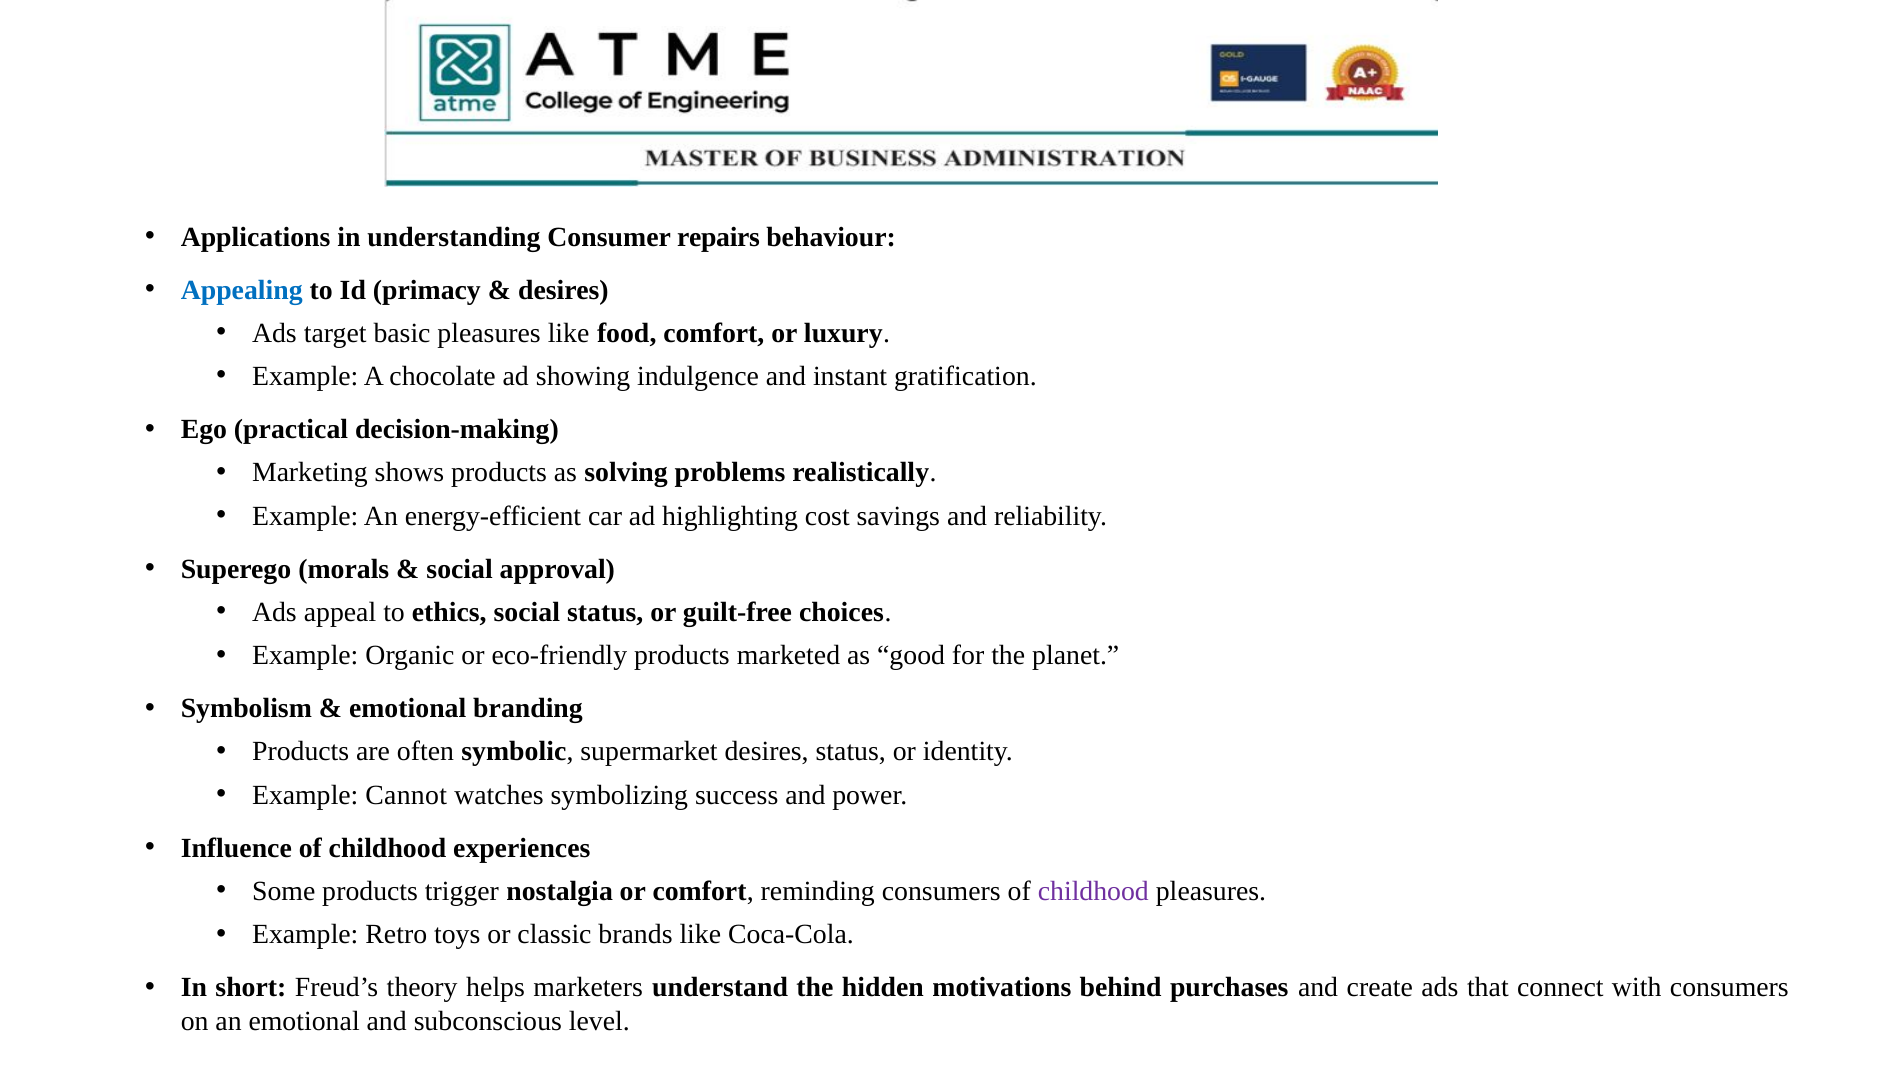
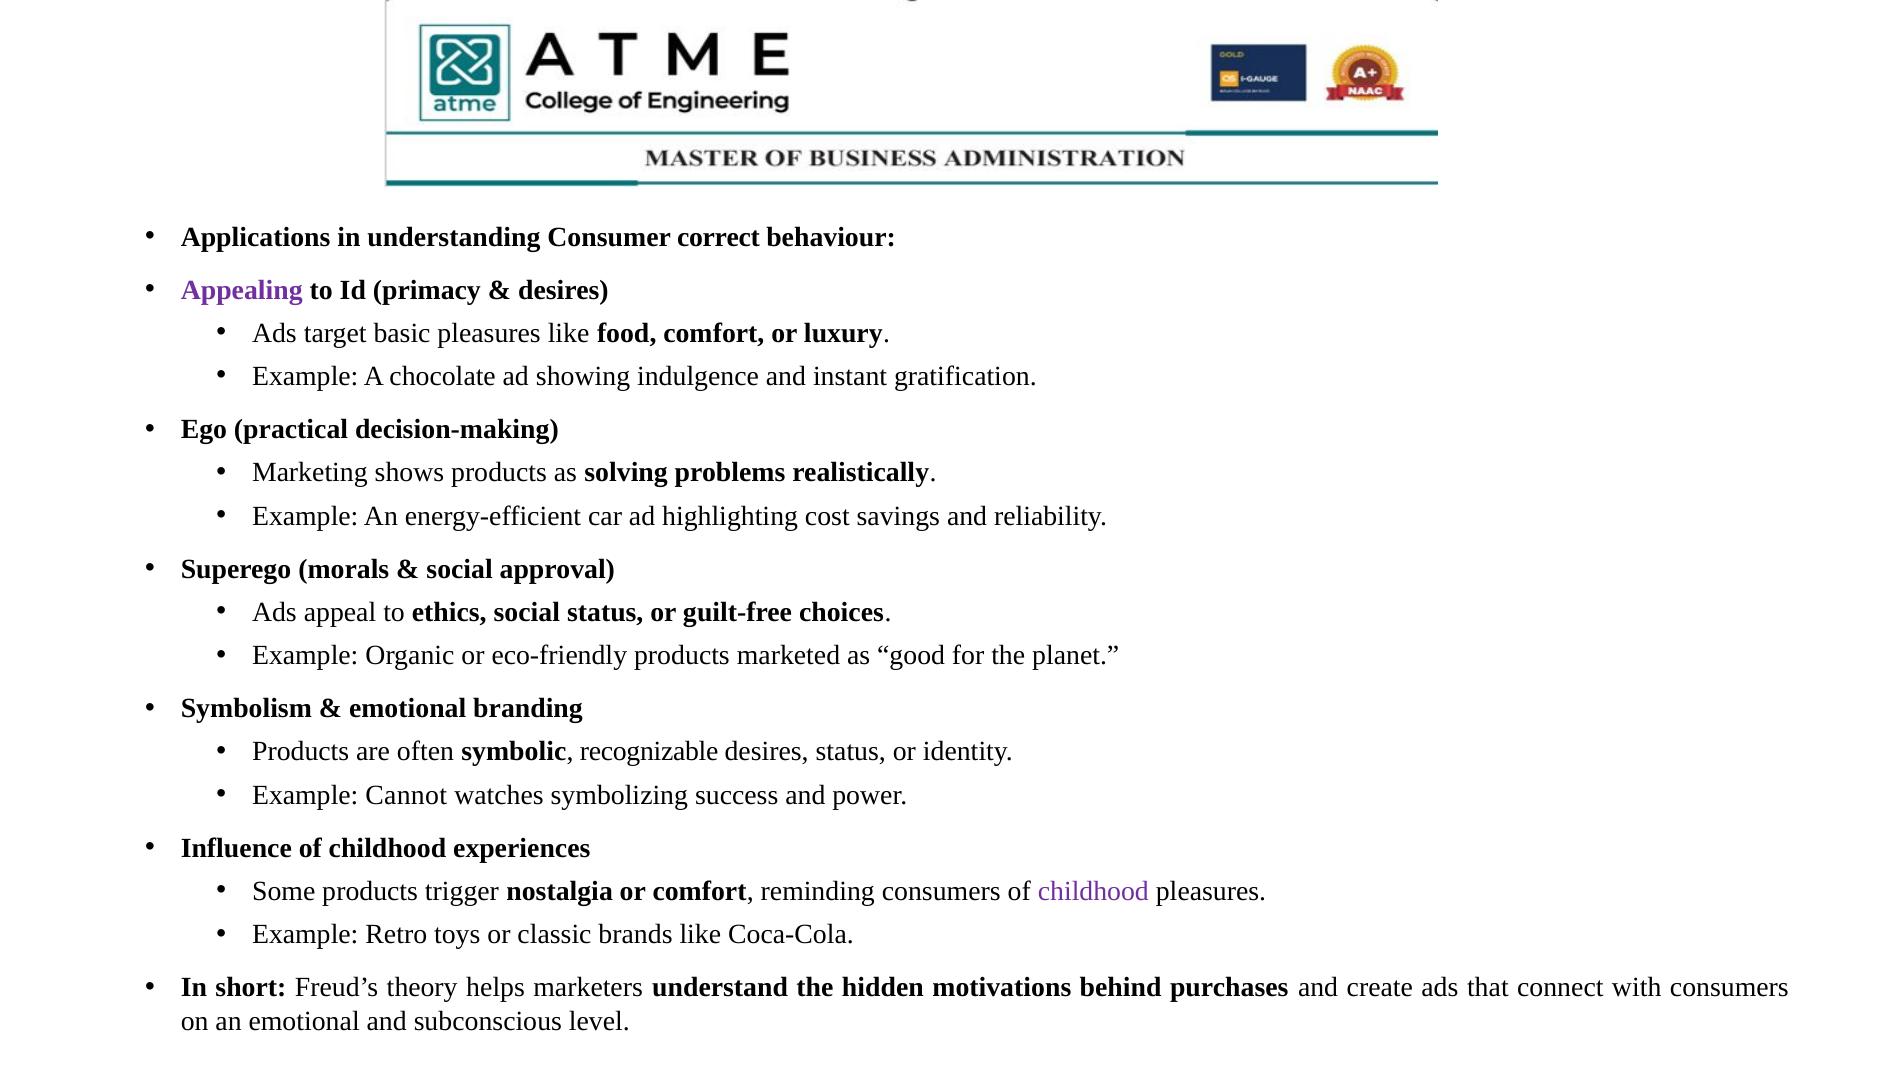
repairs: repairs -> correct
Appealing colour: blue -> purple
supermarket: supermarket -> recognizable
